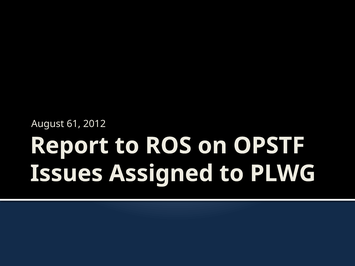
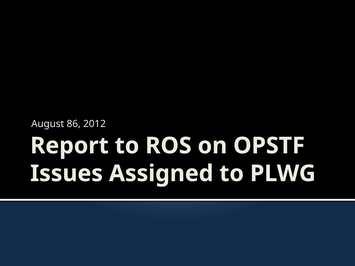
61: 61 -> 86
